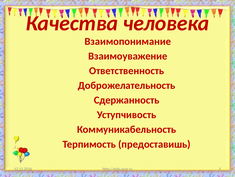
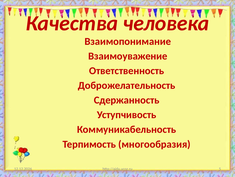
предоставишь: предоставишь -> многообразия
